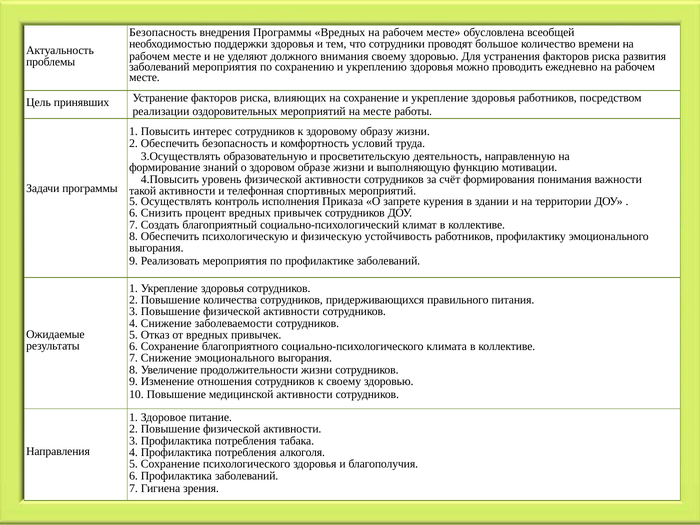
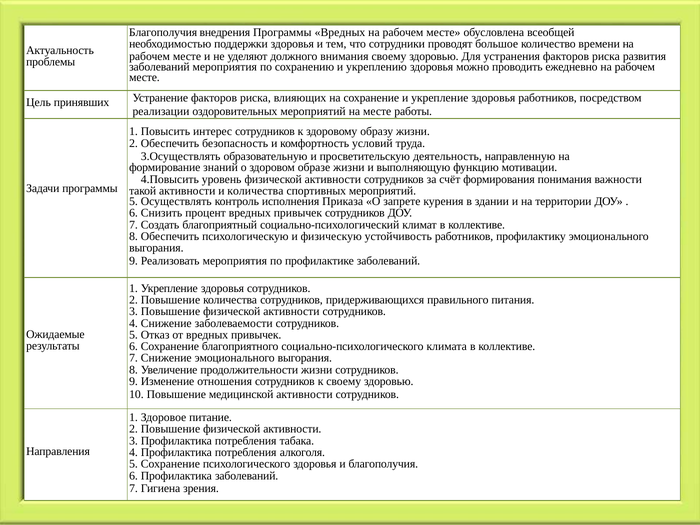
Безопасность at (163, 32): Безопасность -> Благополучия
и телефонная: телефонная -> количества
